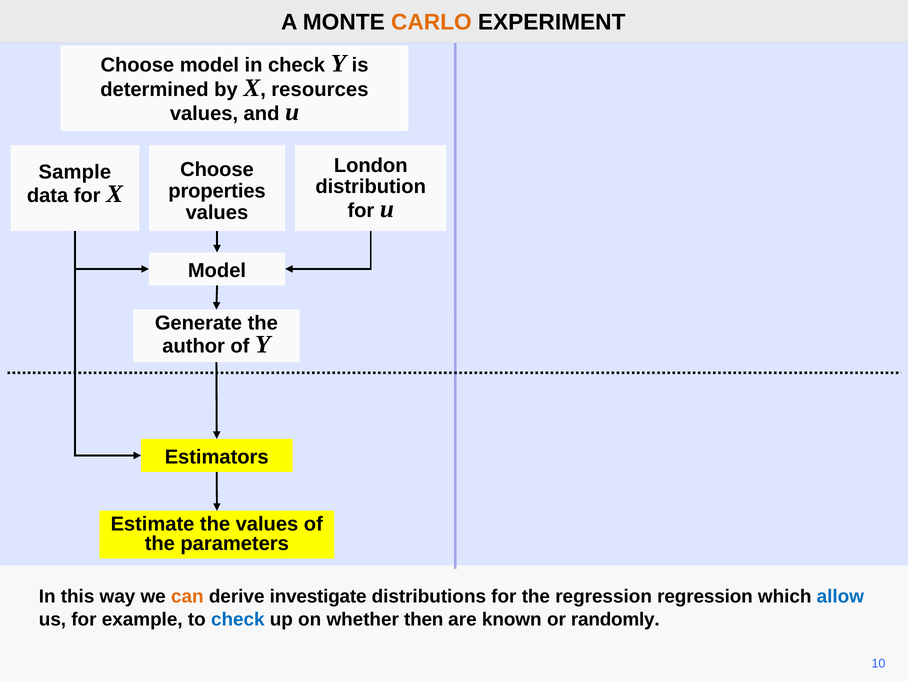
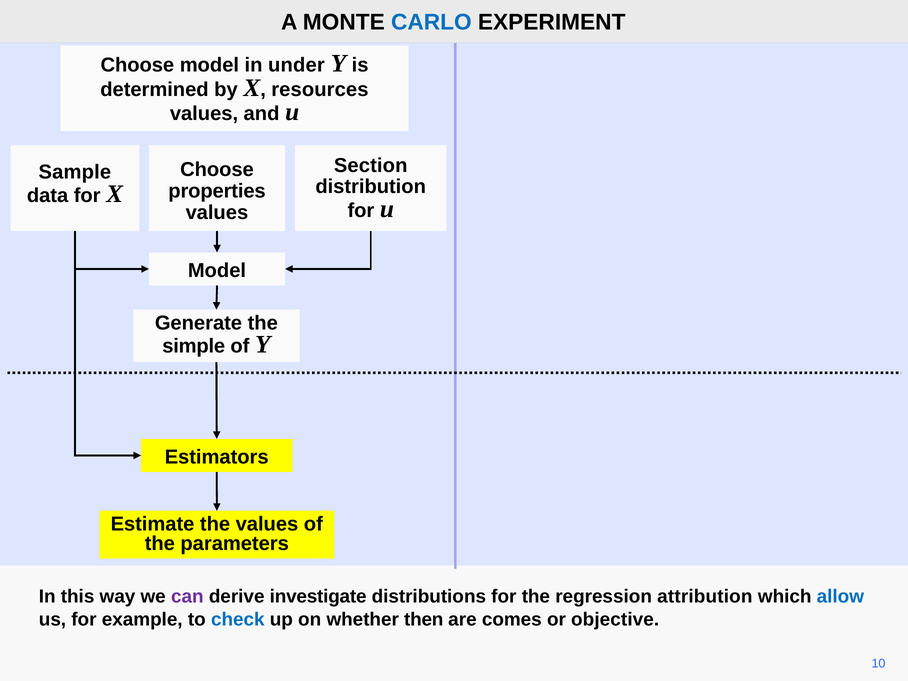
CARLO colour: orange -> blue
in check: check -> under
London: London -> Section
author: author -> simple
can colour: orange -> purple
regression regression: regression -> attribution
known: known -> comes
randomly: randomly -> objective
